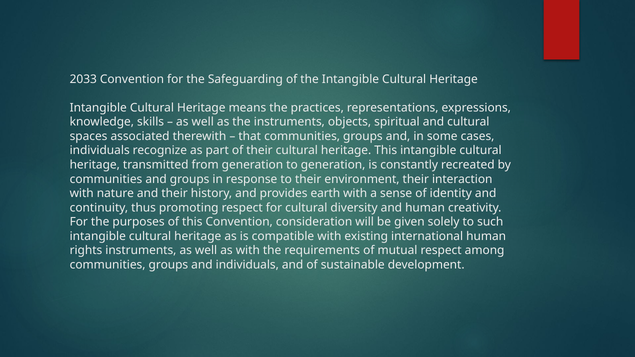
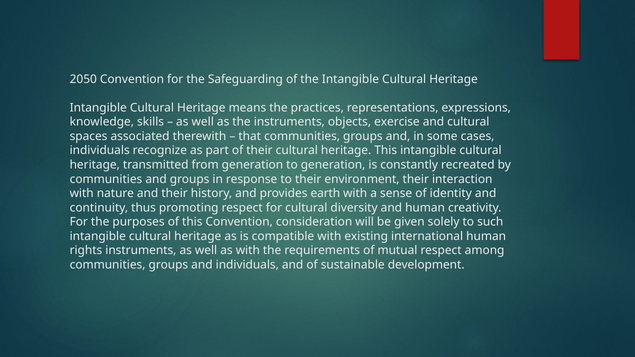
2033: 2033 -> 2050
spiritual: spiritual -> exercise
